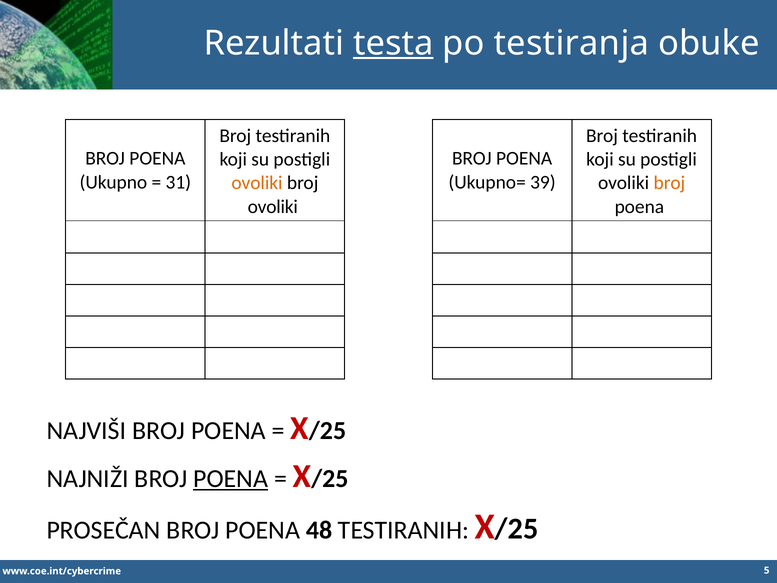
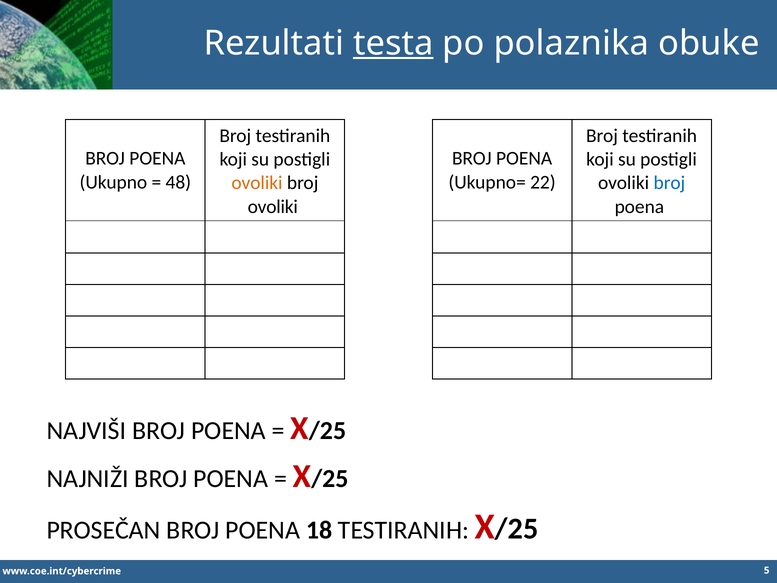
testiranja: testiranja -> polaznika
31: 31 -> 48
39: 39 -> 22
broj at (669, 183) colour: orange -> blue
POENA at (231, 478) underline: present -> none
48: 48 -> 18
